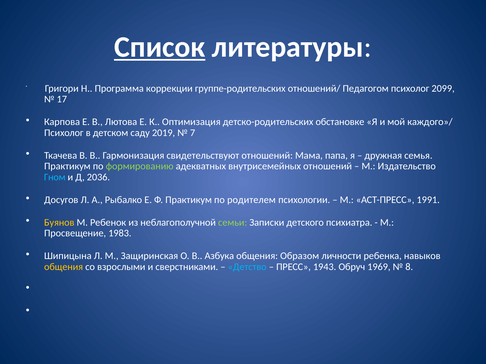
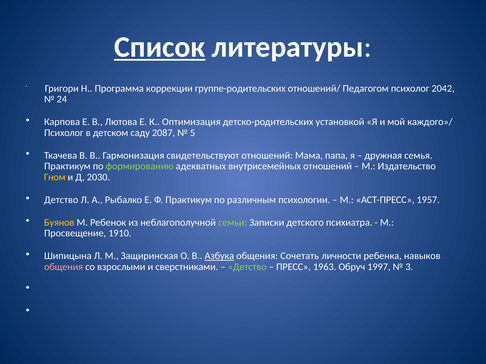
2099: 2099 -> 2042
17: 17 -> 24
обстановке: обстановке -> установкой
2019: 2019 -> 2087
7: 7 -> 5
Гном colour: light blue -> yellow
2036: 2036 -> 2030
Досугов at (61, 200): Досугов -> Детство
родителем: родителем -> различным
1991: 1991 -> 1957
1983: 1983 -> 1910
Азбука underline: none -> present
Образом: Образом -> Сочетать
общения at (64, 267) colour: yellow -> pink
Детство at (247, 267) colour: light blue -> light green
1943: 1943 -> 1963
1969: 1969 -> 1997
8: 8 -> 3
